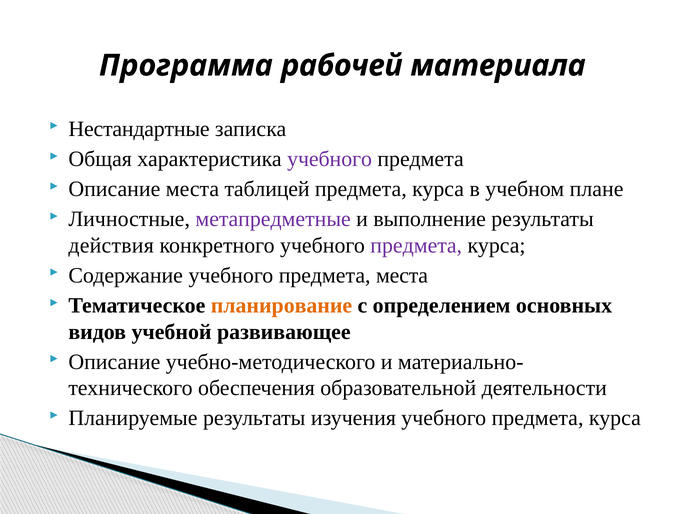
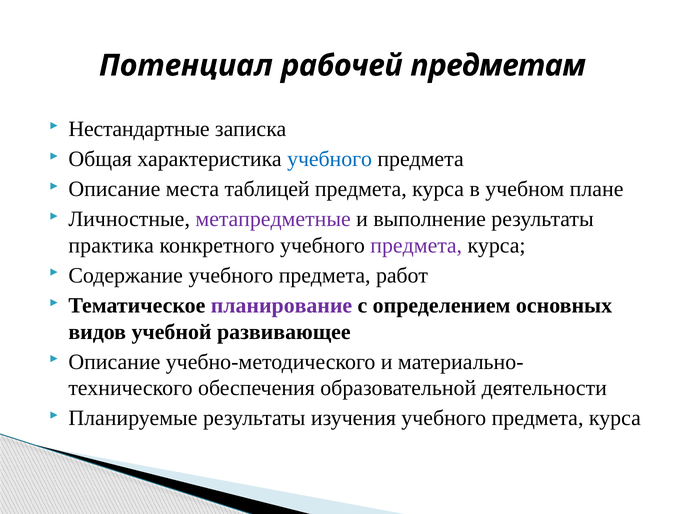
Программа: Программа -> Потенциал
материала: материала -> предметам
учебного at (330, 159) colour: purple -> blue
действия: действия -> практика
предмета места: места -> работ
планирование colour: orange -> purple
